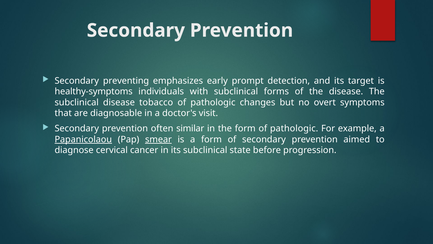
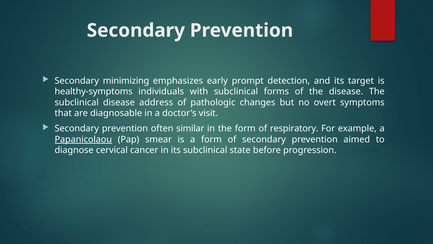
preventing: preventing -> minimizing
tobacco: tobacco -> address
form of pathologic: pathologic -> respiratory
smear underline: present -> none
